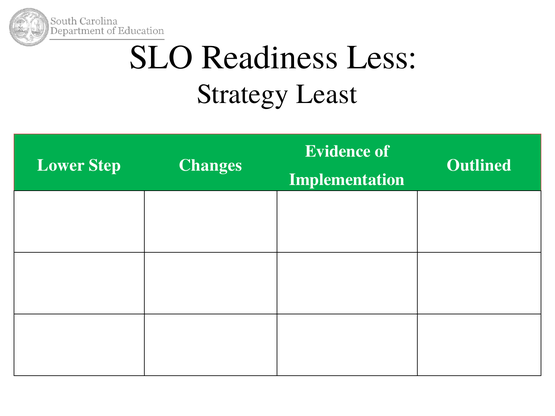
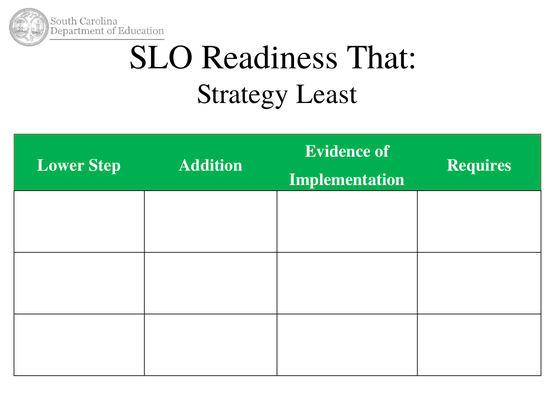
Less: Less -> That
Changes: Changes -> Addition
Outlined: Outlined -> Requires
